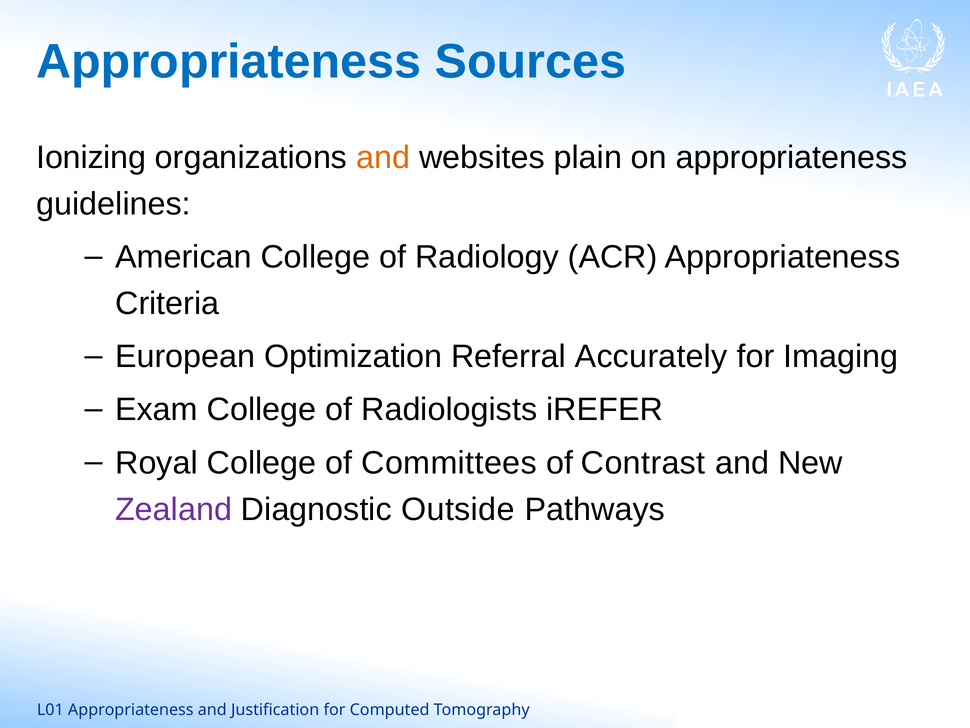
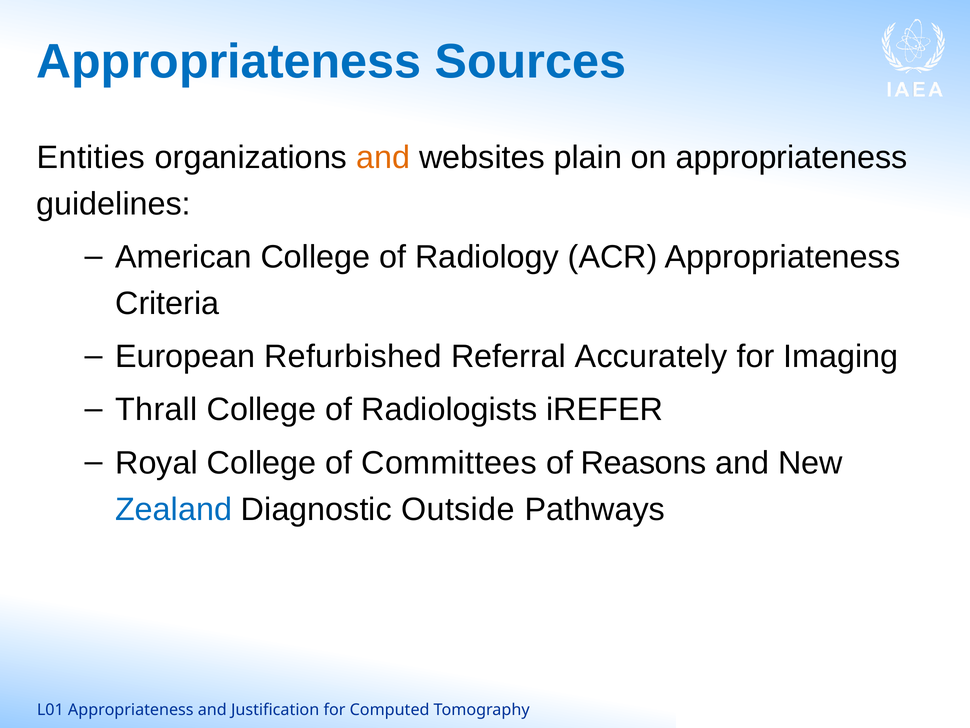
Ionizing: Ionizing -> Entities
Optimization: Optimization -> Refurbished
Exam: Exam -> Thrall
Contrast: Contrast -> Reasons
Zealand colour: purple -> blue
